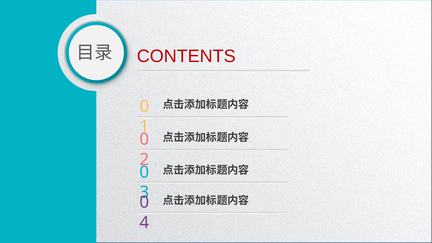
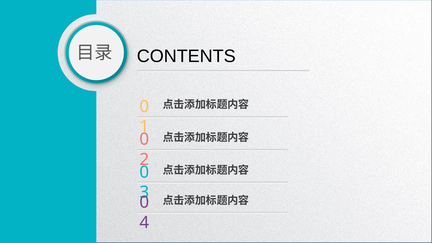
CONTENTS colour: red -> black
